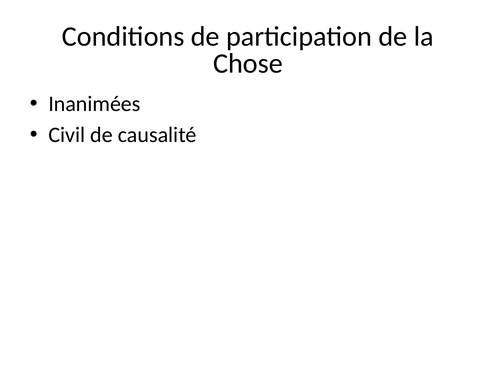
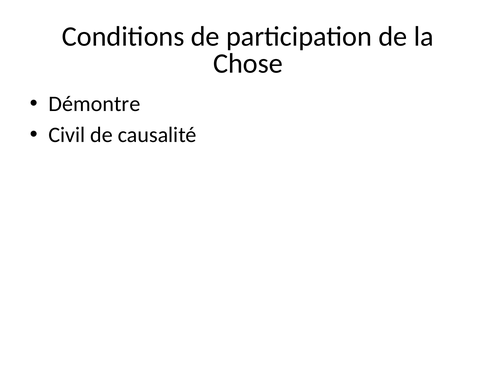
Inanimées: Inanimées -> Démontre
